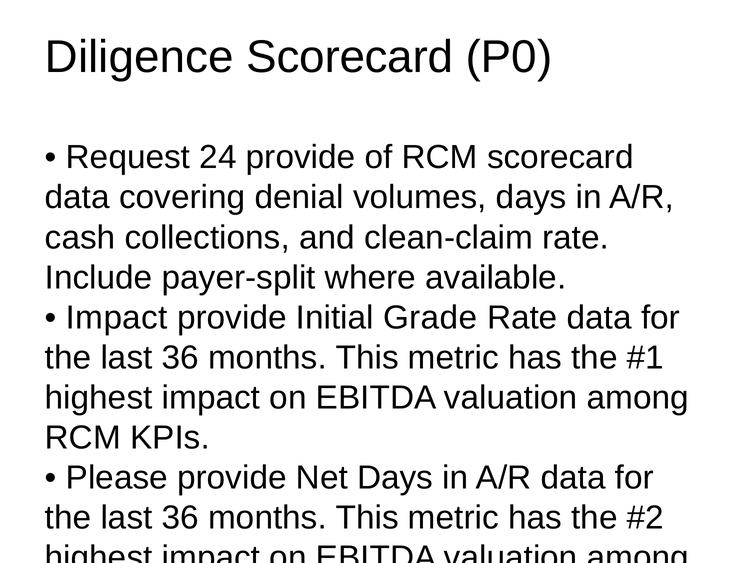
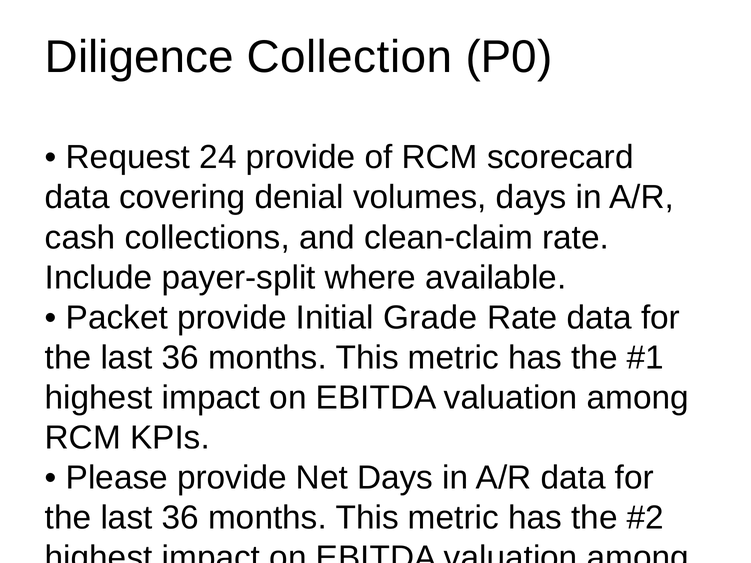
Diligence Scorecard: Scorecard -> Collection
Impact at (117, 318): Impact -> Packet
